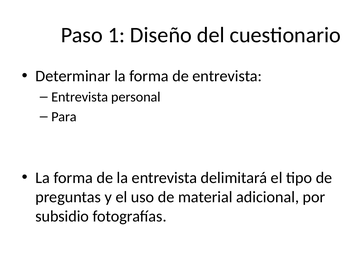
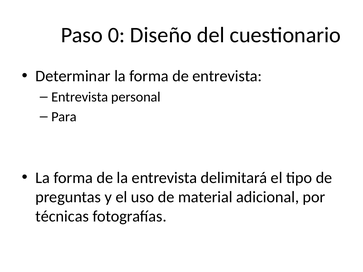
1: 1 -> 0
subsidio: subsidio -> técnicas
